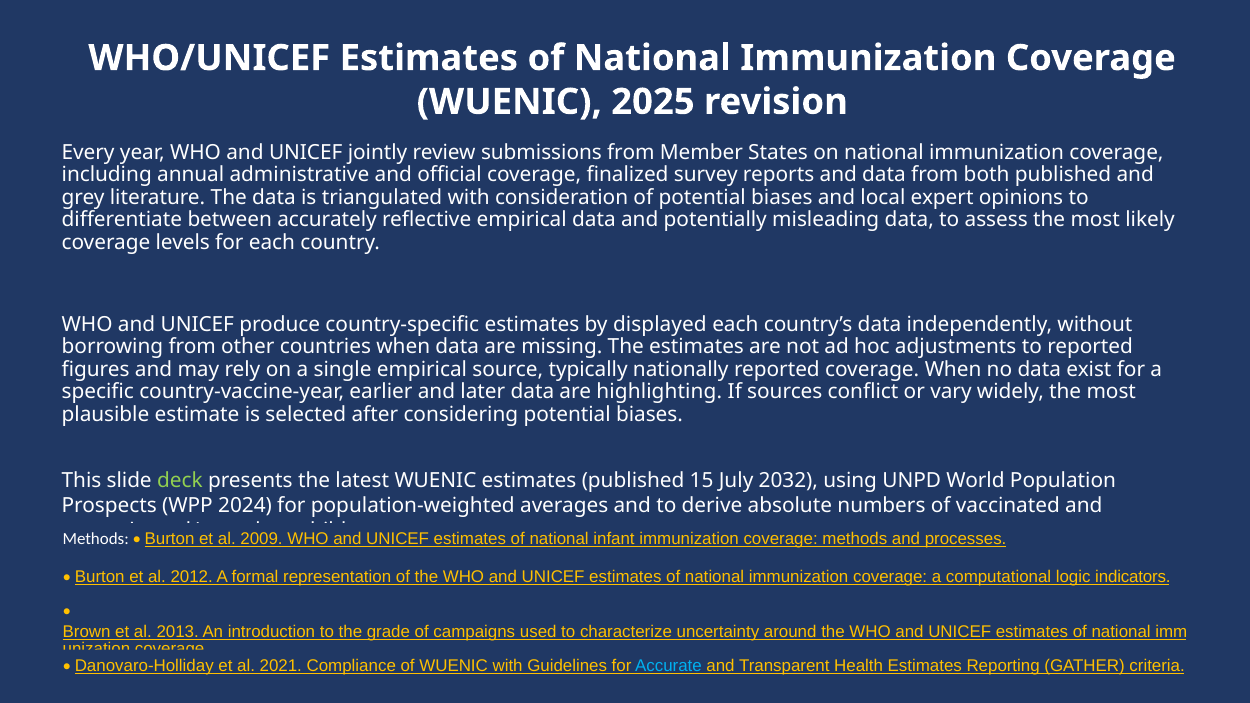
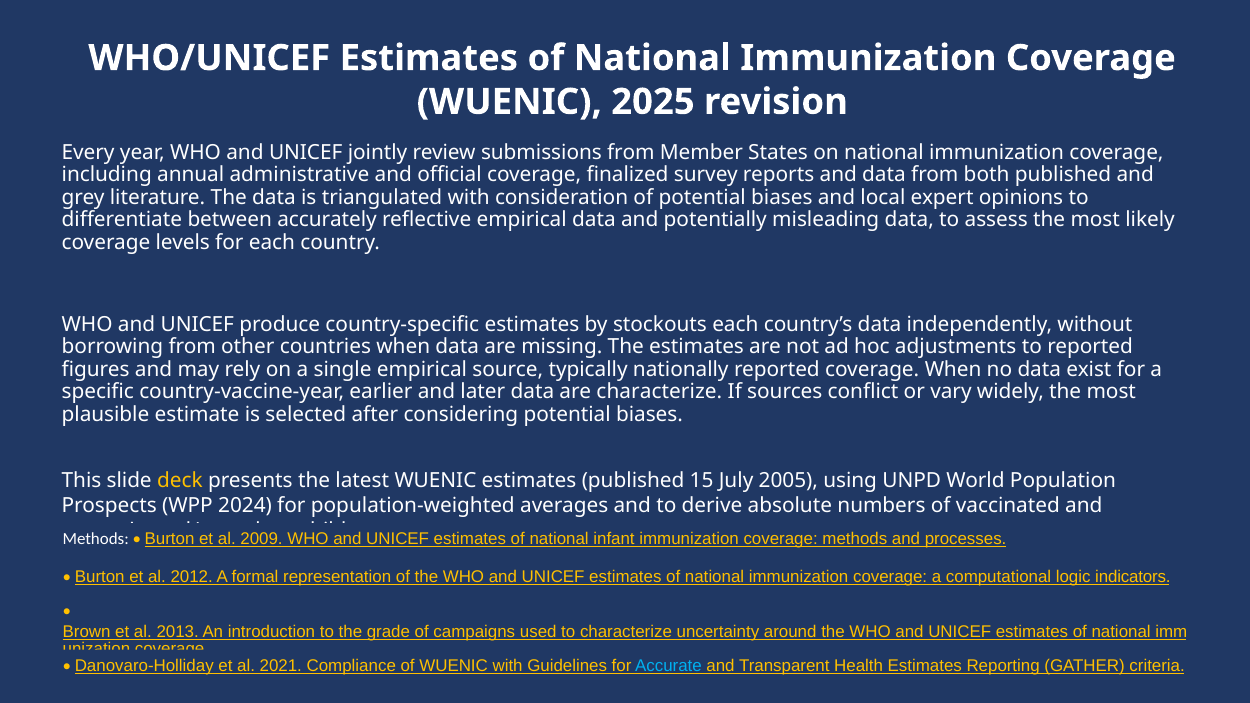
displayed: displayed -> stockouts
are highlighting: highlighting -> characterize
deck colour: light green -> yellow
2032: 2032 -> 2005
